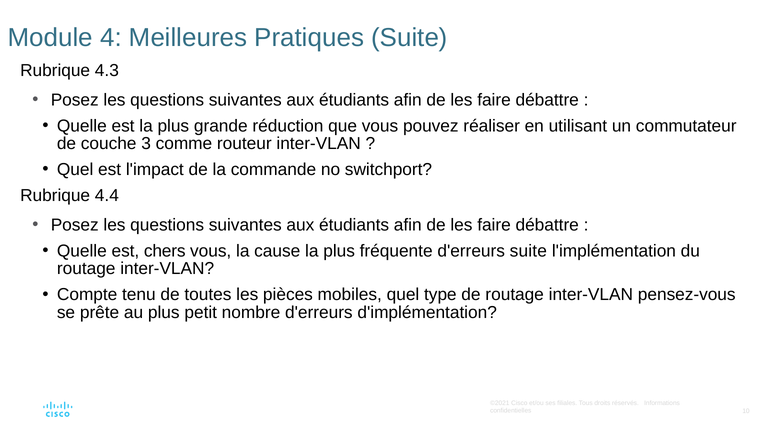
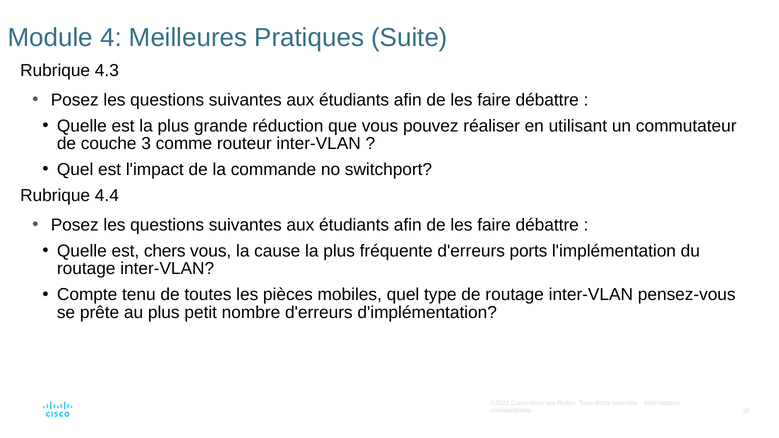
d'erreurs suite: suite -> ports
